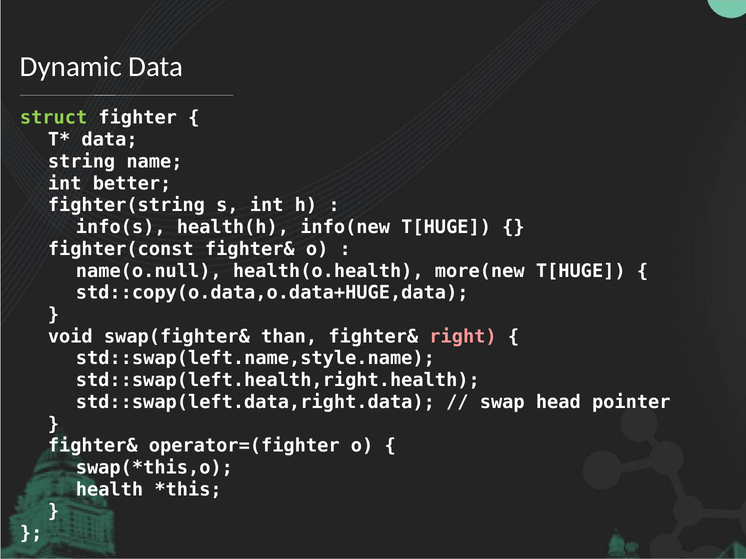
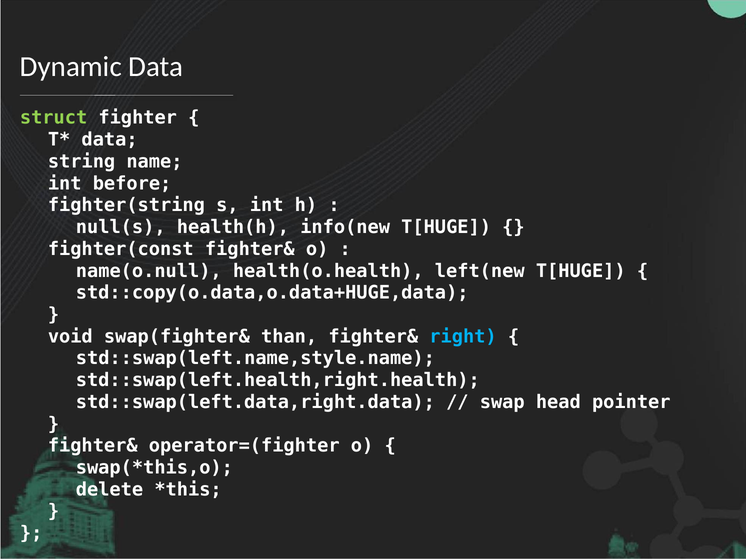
better: better -> before
info(s: info(s -> null(s
more(new: more(new -> left(new
right colour: pink -> light blue
health: health -> delete
